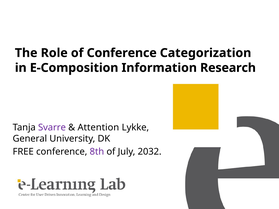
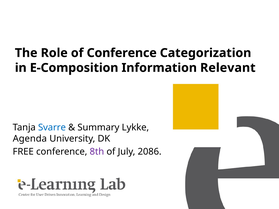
Research: Research -> Relevant
Svarre colour: purple -> blue
Attention: Attention -> Summary
General: General -> Agenda
2032: 2032 -> 2086
